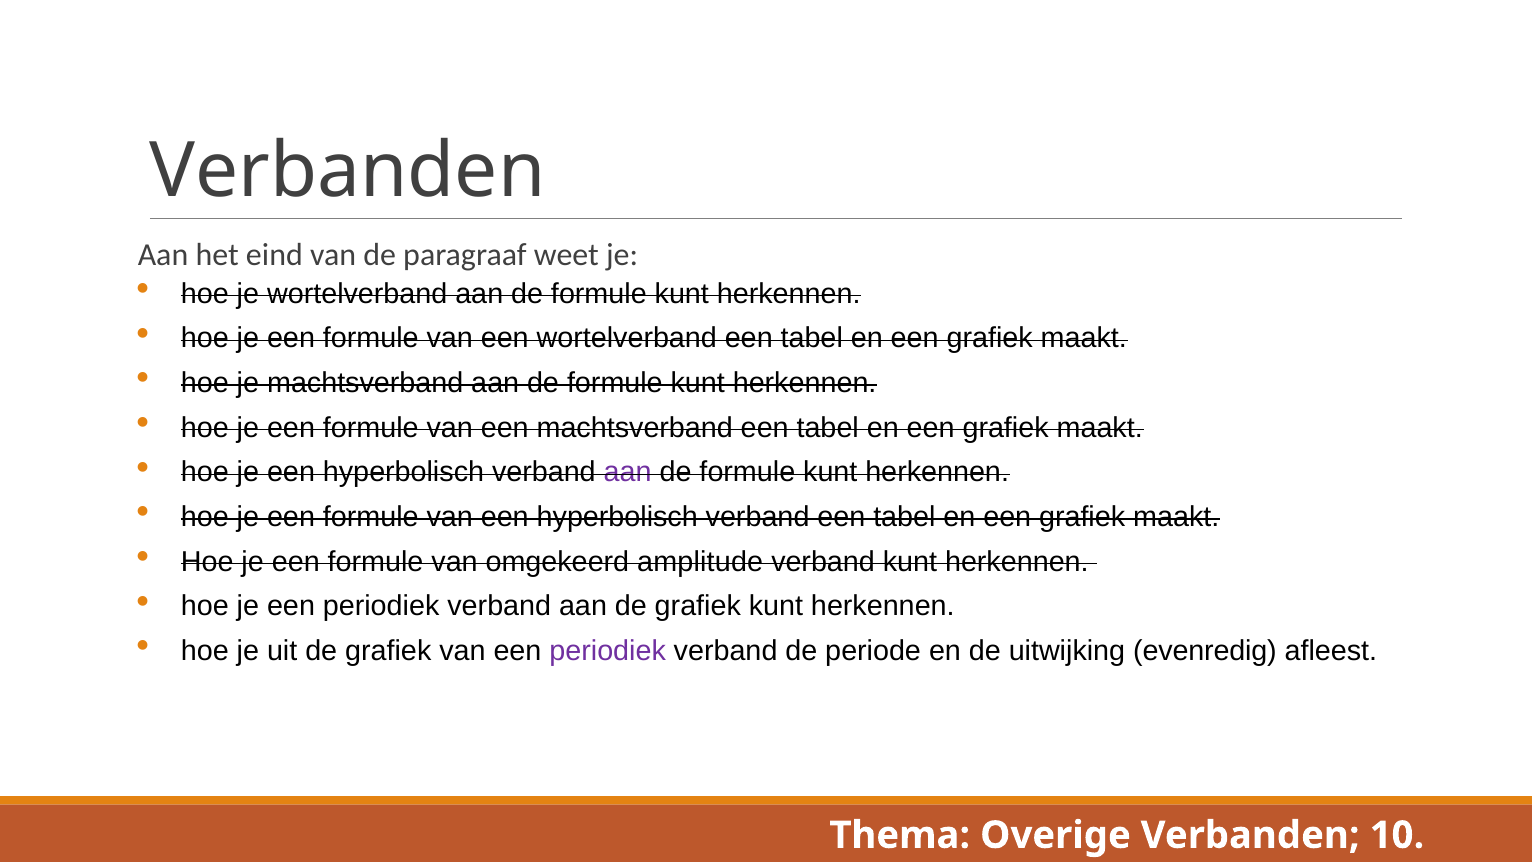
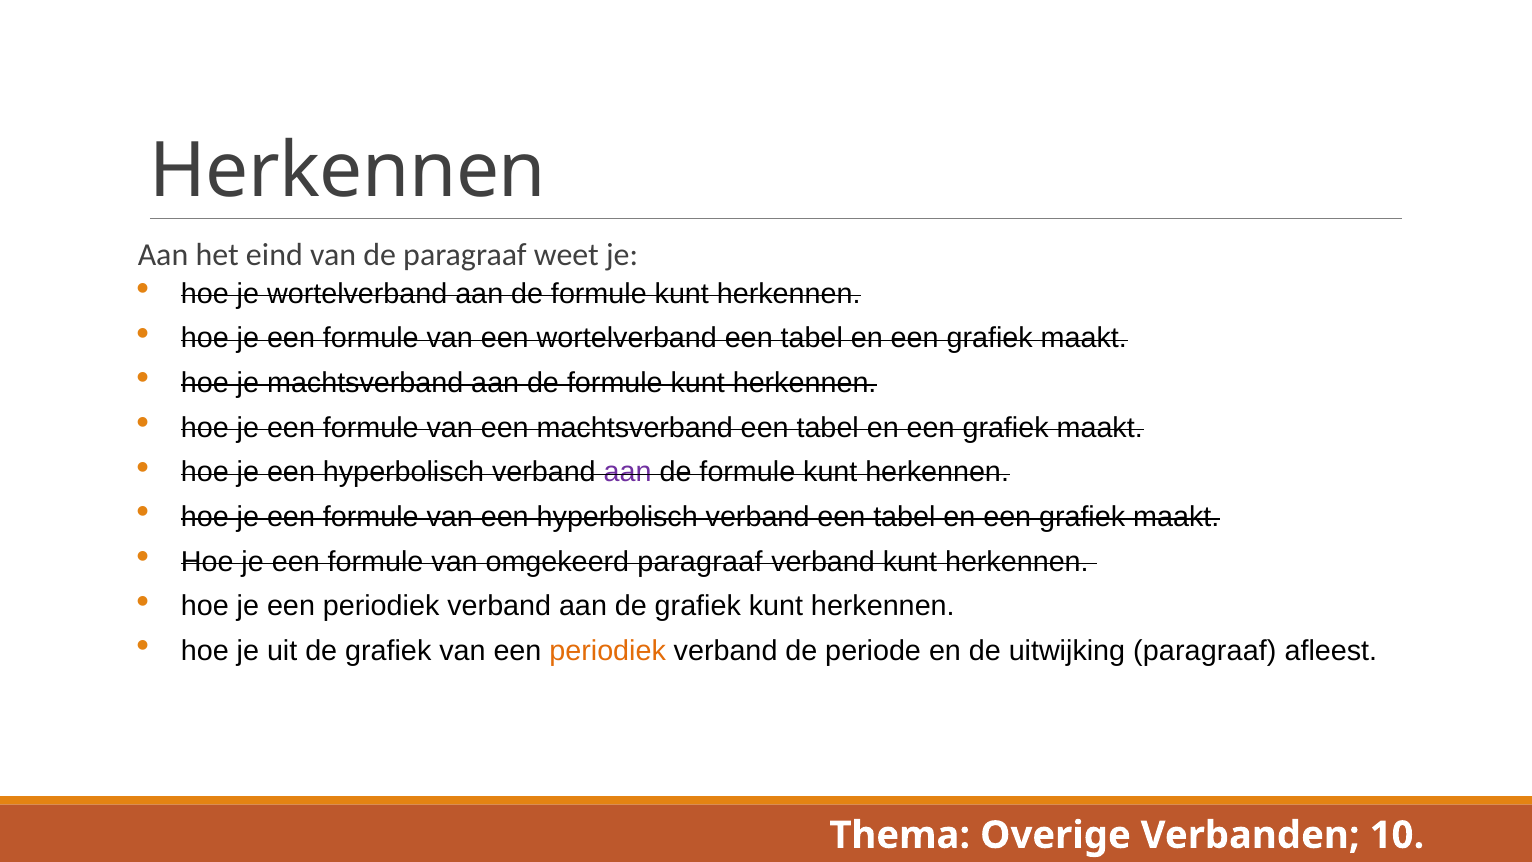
Verbanden at (347, 172): Verbanden -> Herkennen
omgekeerd amplitude: amplitude -> paragraaf
periodiek at (608, 651) colour: purple -> orange
uitwijking evenredig: evenredig -> paragraaf
